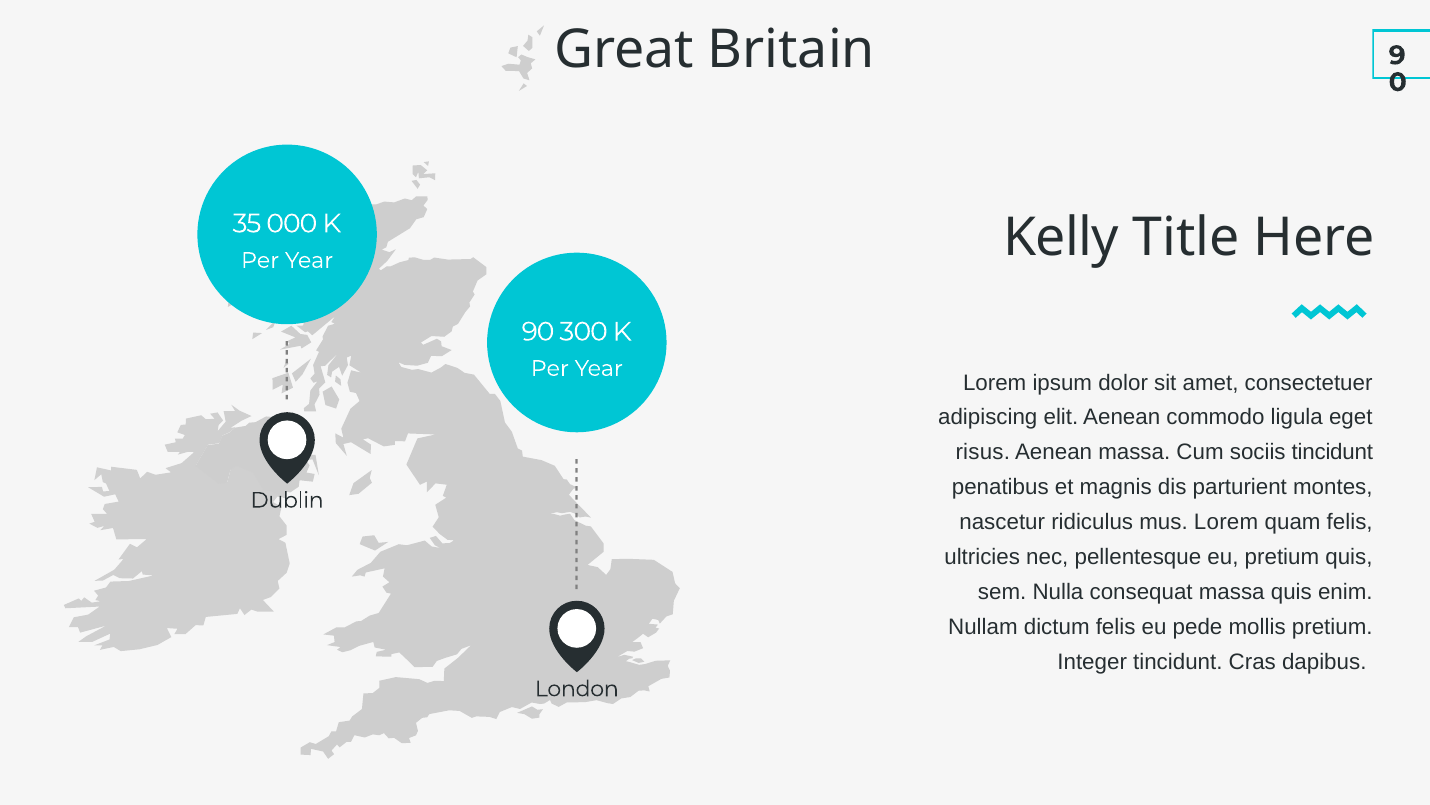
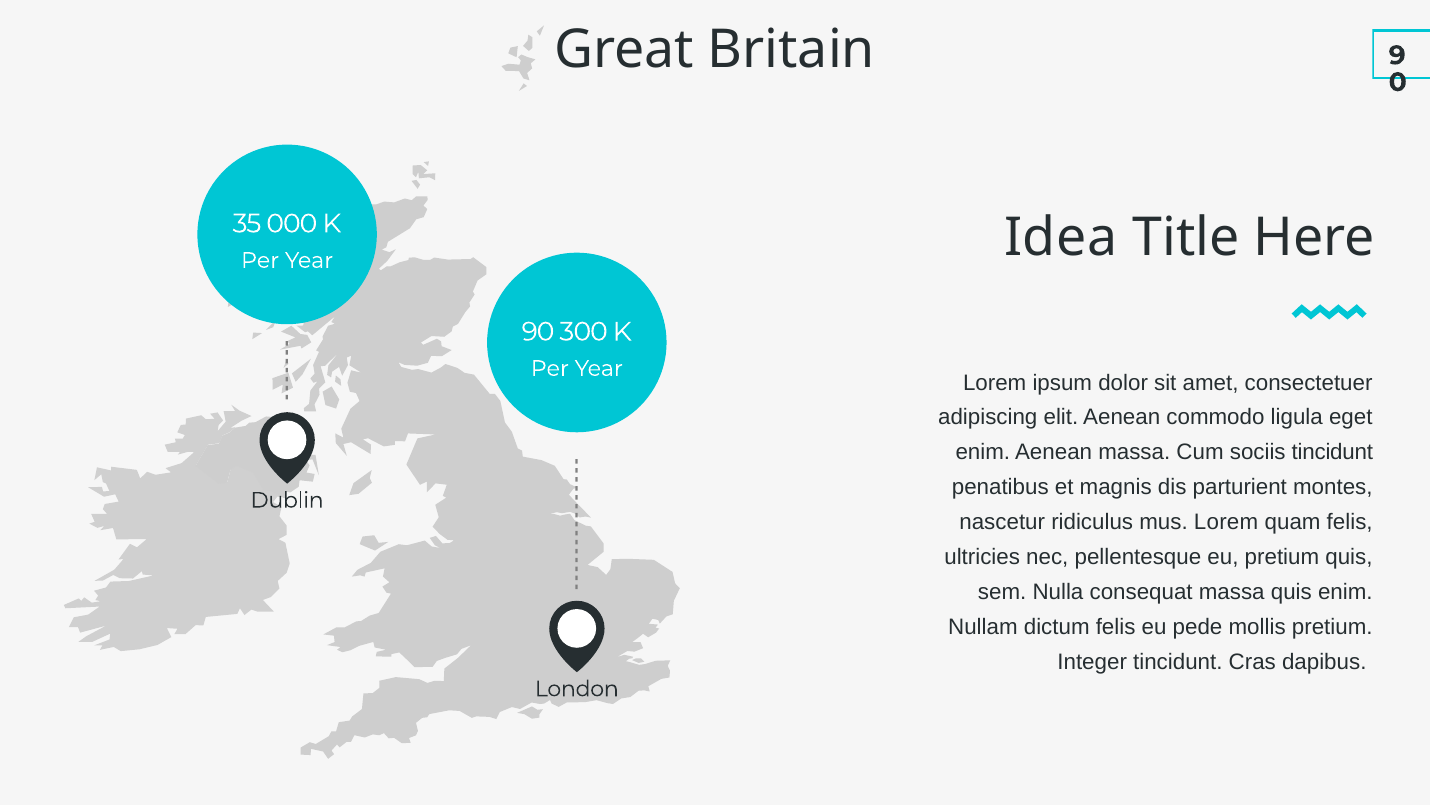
Kelly: Kelly -> Idea
risus at (983, 452): risus -> enim
